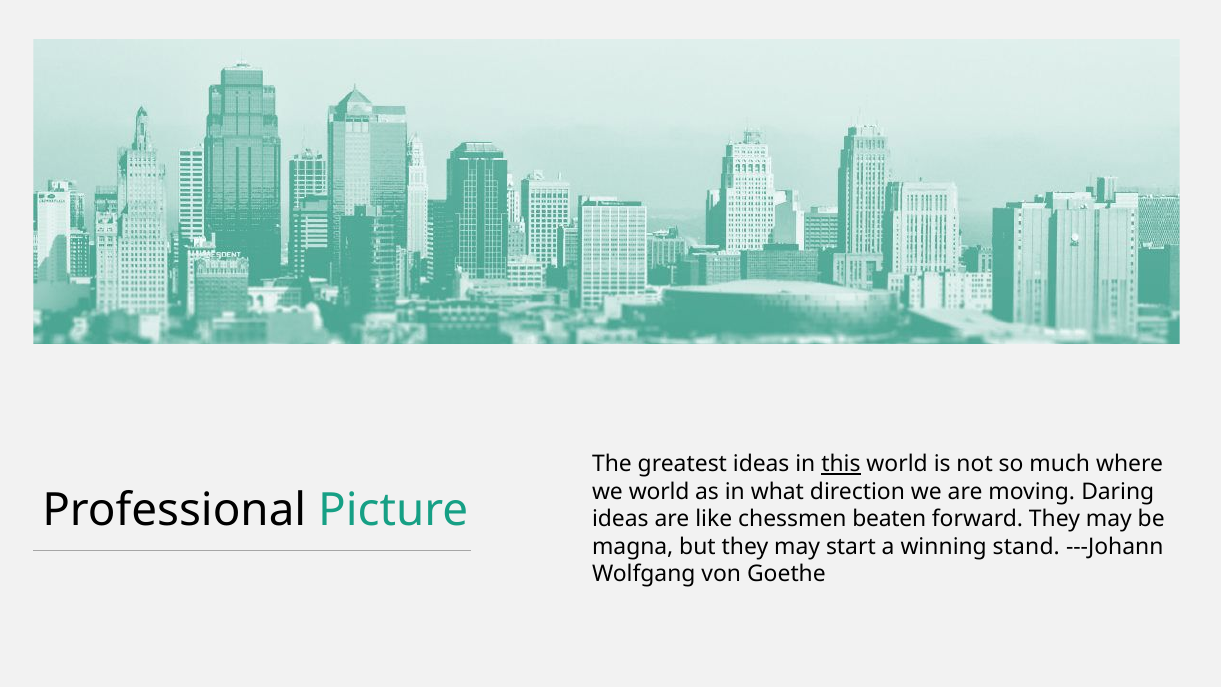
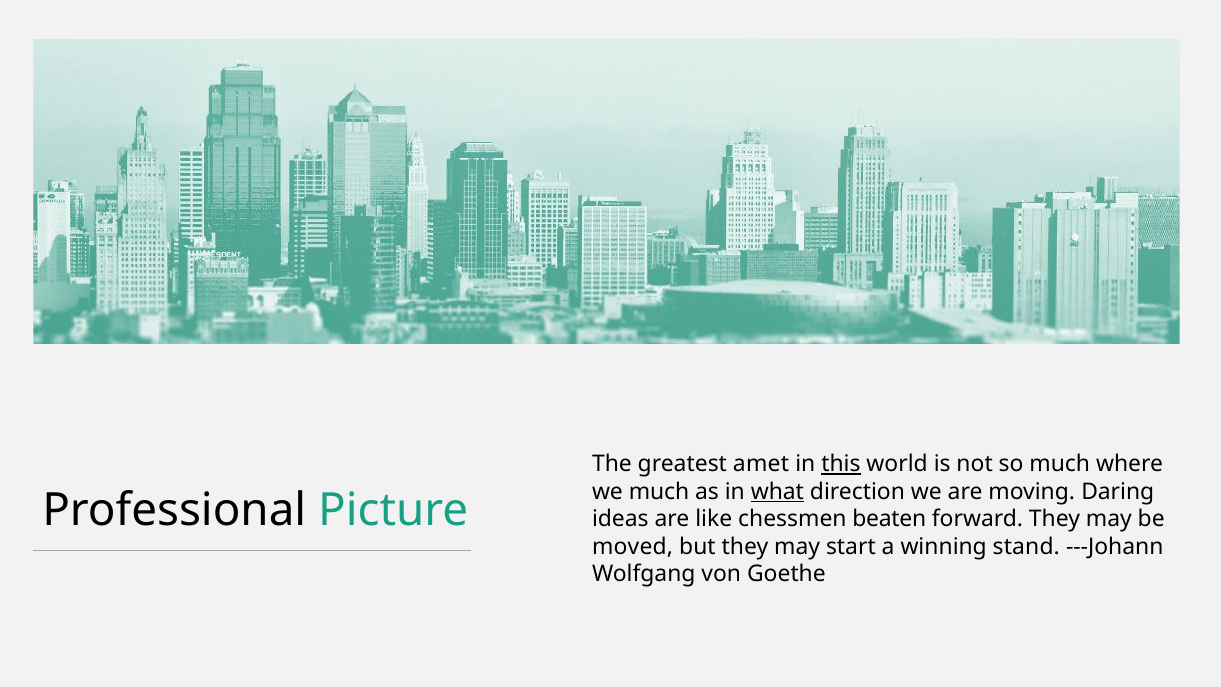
greatest ideas: ideas -> amet
we world: world -> much
what underline: none -> present
magna: magna -> moved
